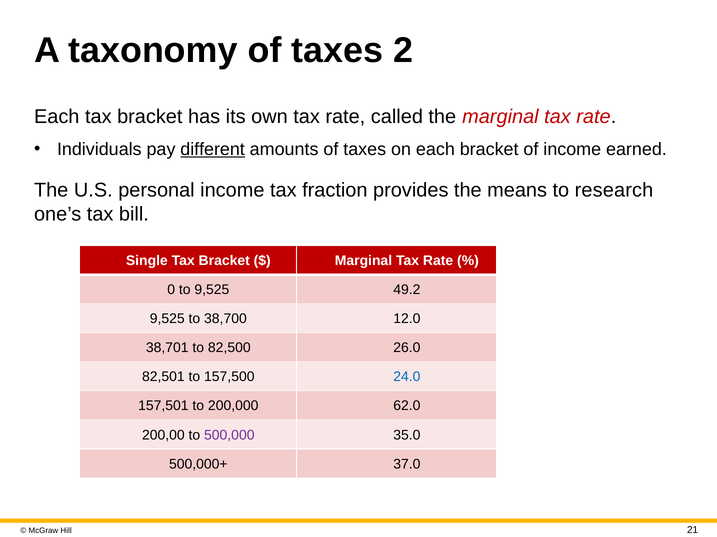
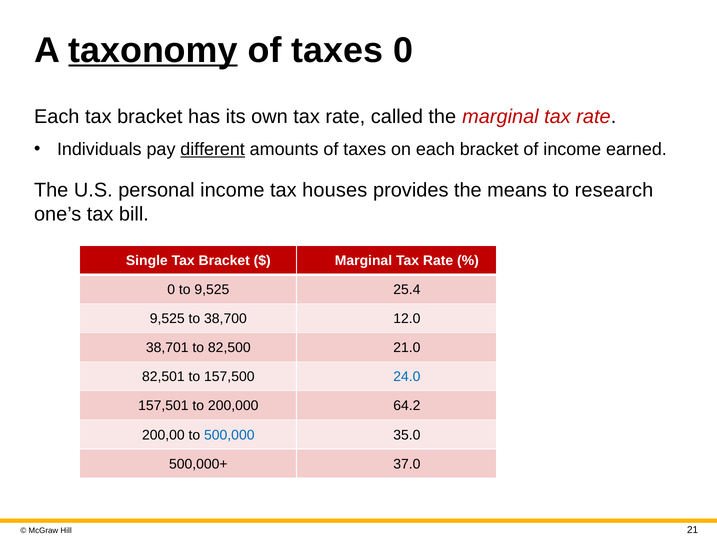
taxonomy underline: none -> present
taxes 2: 2 -> 0
fraction: fraction -> houses
49.2: 49.2 -> 25.4
26.0: 26.0 -> 21.0
62.0: 62.0 -> 64.2
500,000 colour: purple -> blue
